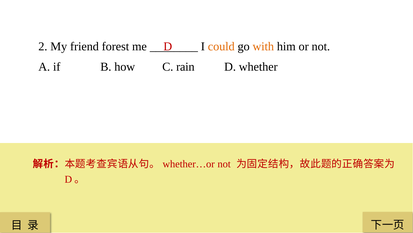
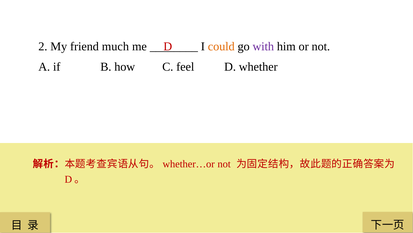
forest: forest -> much
with colour: orange -> purple
rain: rain -> feel
